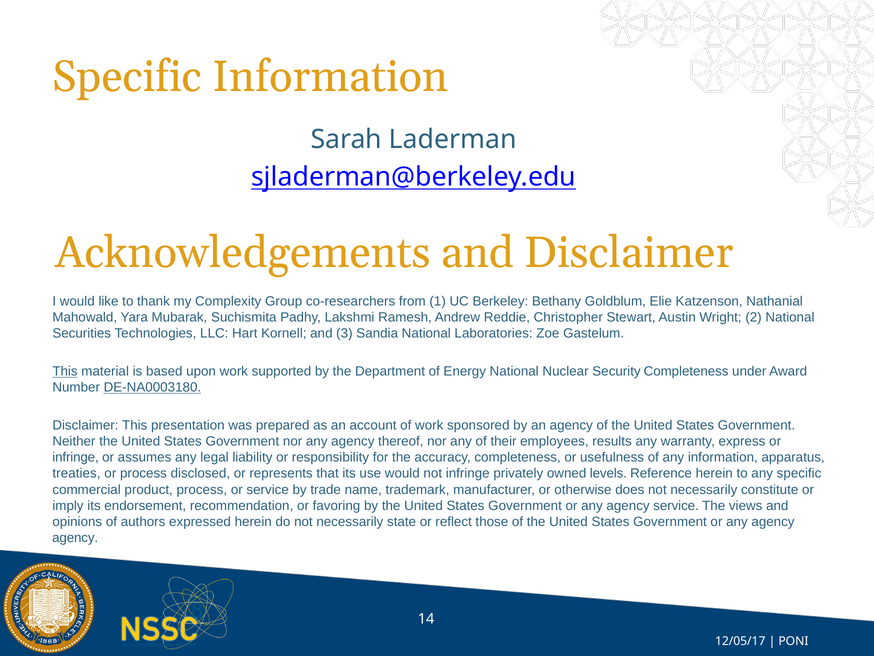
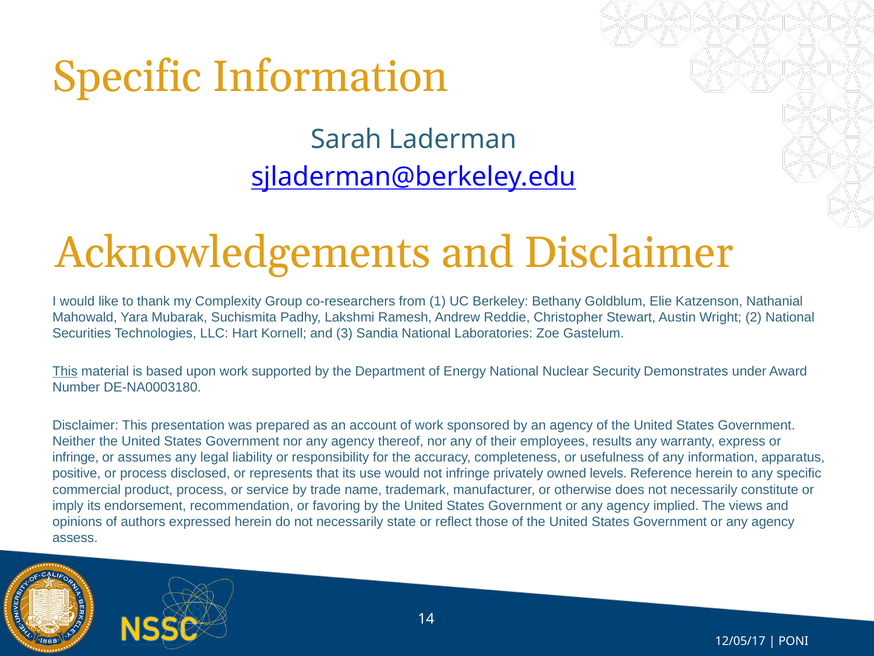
Security Completeness: Completeness -> Demonstrates
DE-NA0003180 underline: present -> none
treaties: treaties -> positive
agency service: service -> implied
agency at (75, 537): agency -> assess
